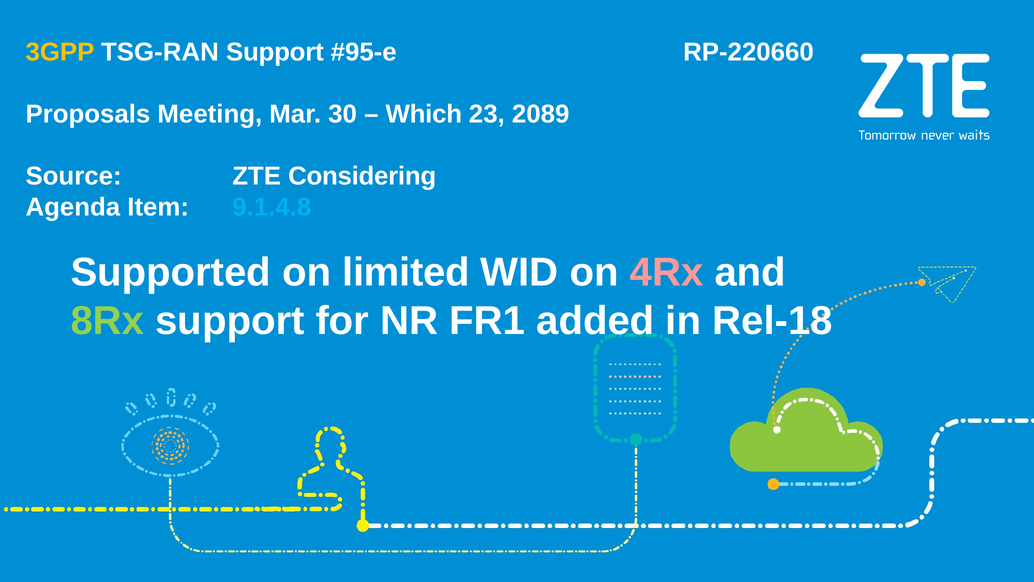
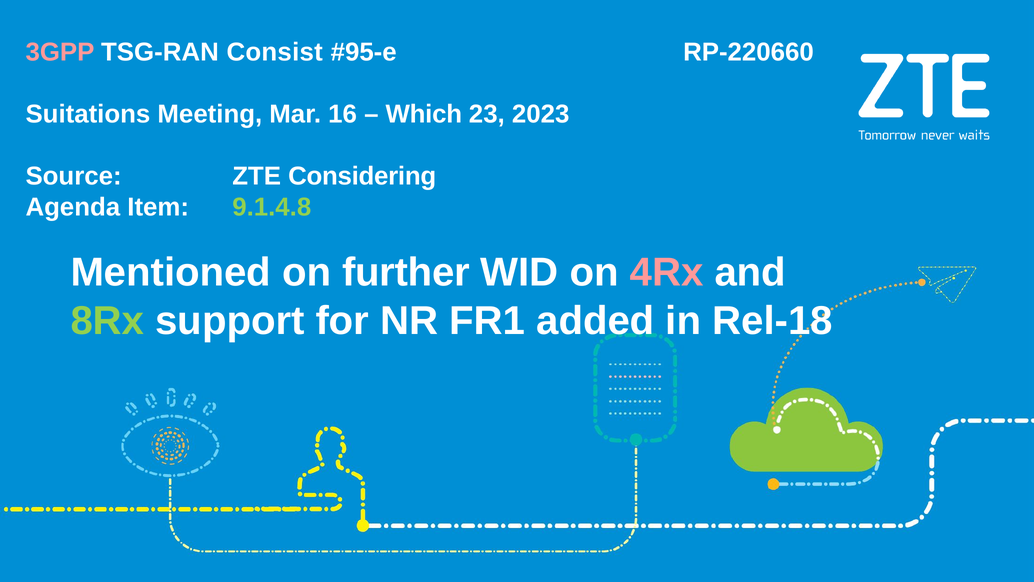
3GPP colour: yellow -> pink
TSG-RAN Support: Support -> Consist
Proposals: Proposals -> Suitations
30: 30 -> 16
2089: 2089 -> 2023
9.1.4.8 colour: light blue -> light green
Supported: Supported -> Mentioned
limited: limited -> further
